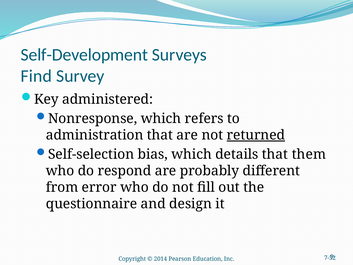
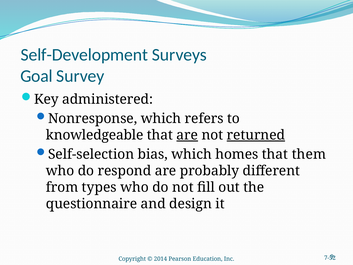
Find: Find -> Goal
administration: administration -> knowledgeable
are at (187, 135) underline: none -> present
details: details -> homes
error: error -> types
